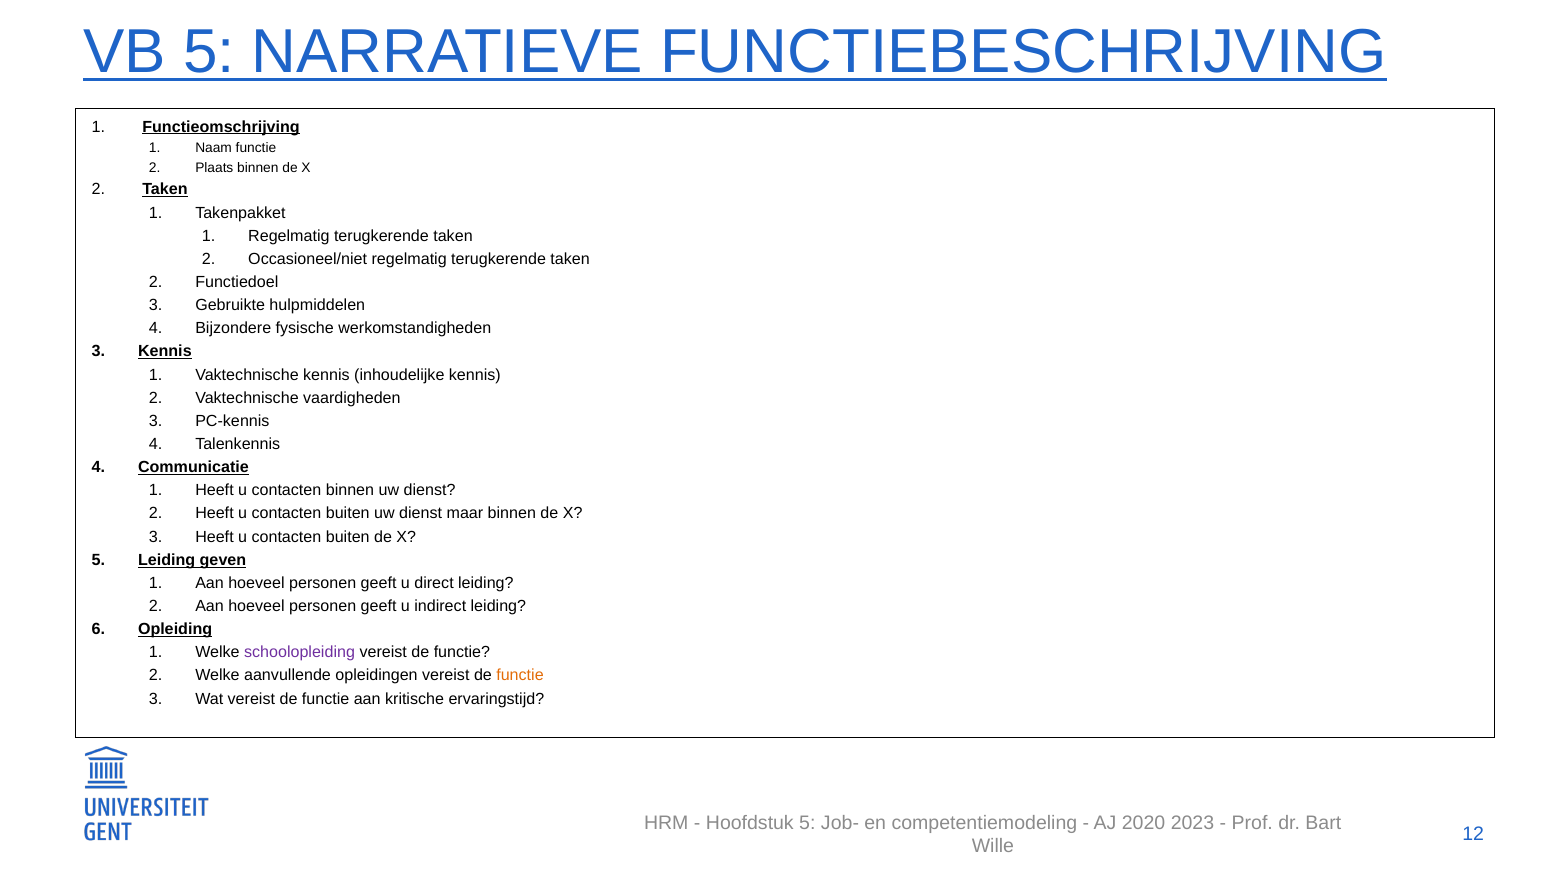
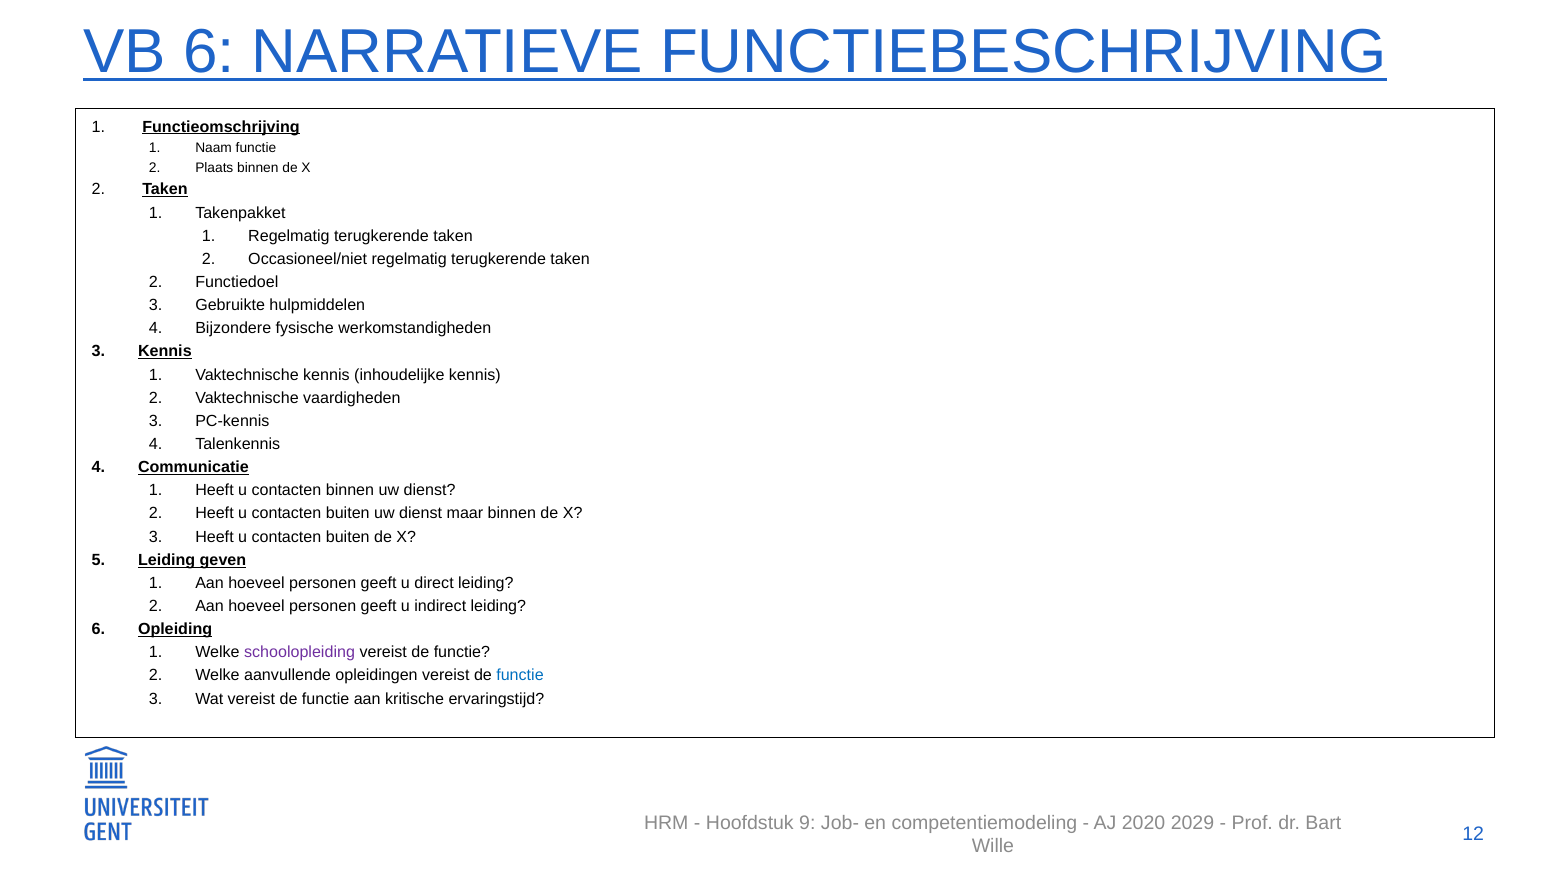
VB 5: 5 -> 6
functie at (520, 675) colour: orange -> blue
Hoofdstuk 5: 5 -> 9
2023: 2023 -> 2029
